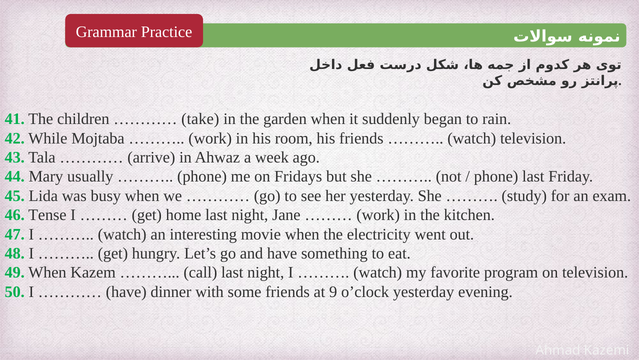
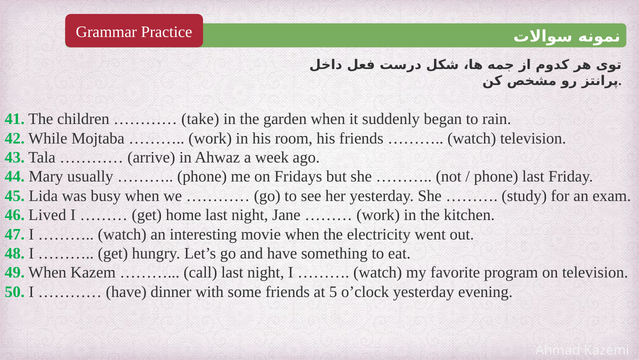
Tense: Tense -> Lived
9: 9 -> 5
